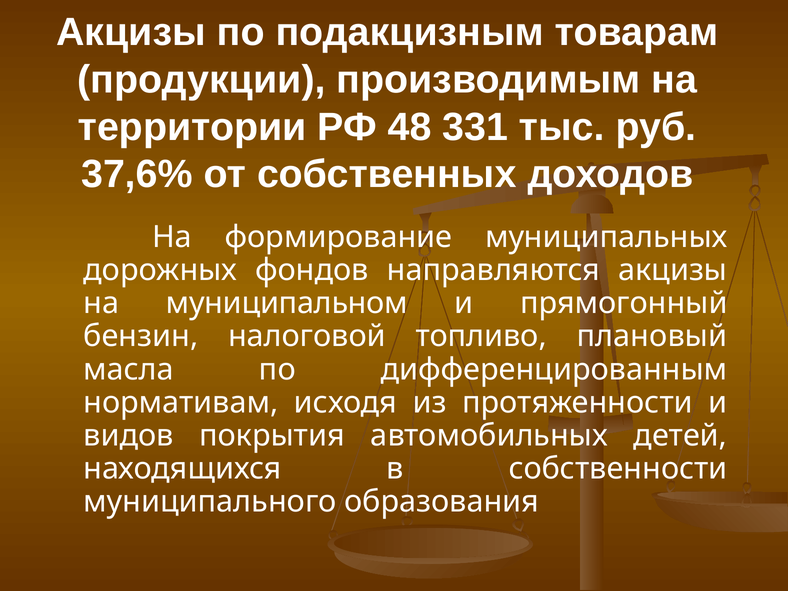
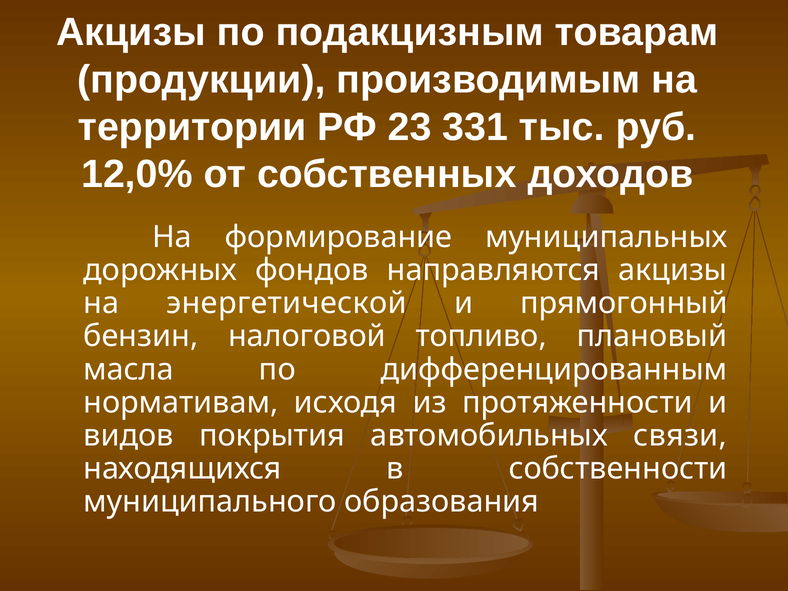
48: 48 -> 23
37,6%: 37,6% -> 12,0%
муниципальном: муниципальном -> энергетической
детей: детей -> связи
